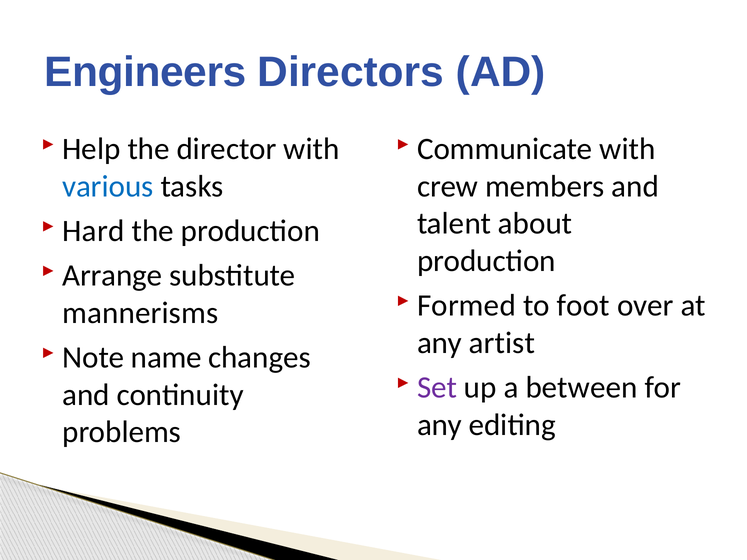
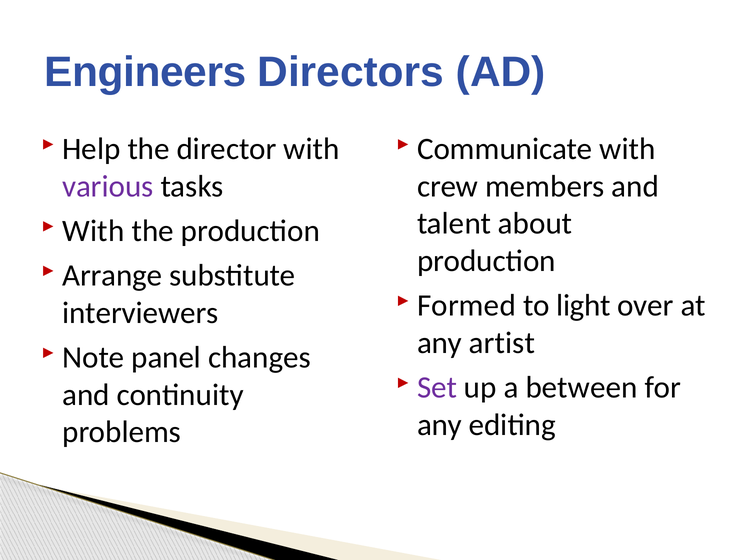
various colour: blue -> purple
Hard at (93, 231): Hard -> With
foot: foot -> light
mannerisms: mannerisms -> interviewers
name: name -> panel
